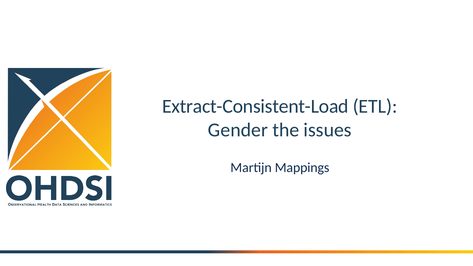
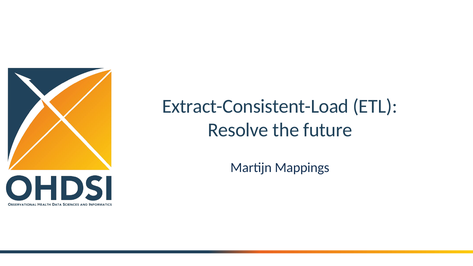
Gender: Gender -> Resolve
issues: issues -> future
